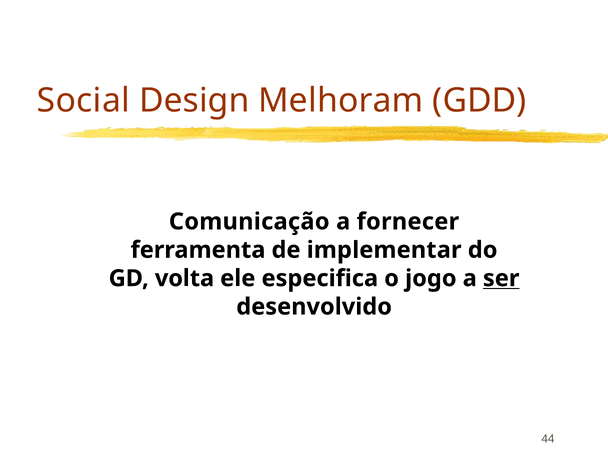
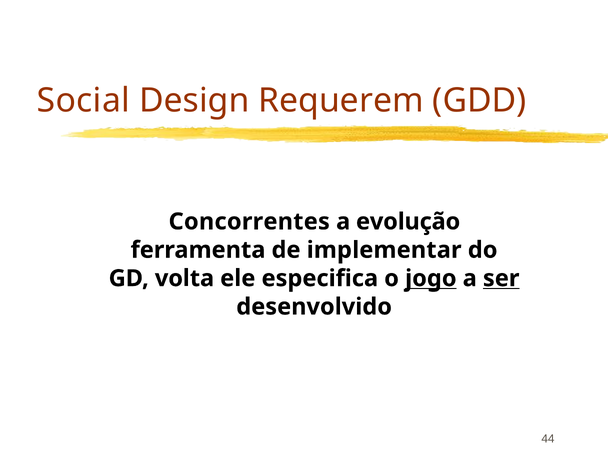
Melhoram: Melhoram -> Requerem
Comunicação: Comunicação -> Concorrentes
fornecer: fornecer -> evolução
jogo underline: none -> present
